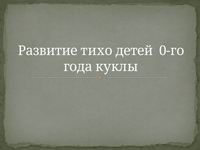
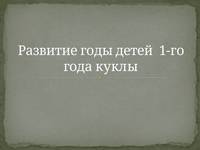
тихо: тихо -> годы
0-го: 0-го -> 1-го
